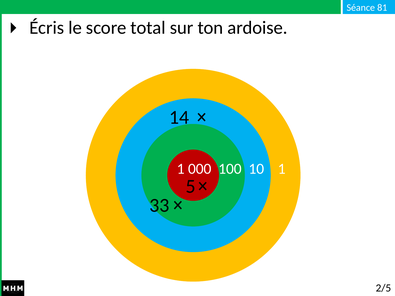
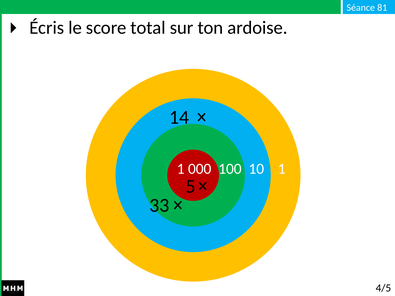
2/5: 2/5 -> 4/5
